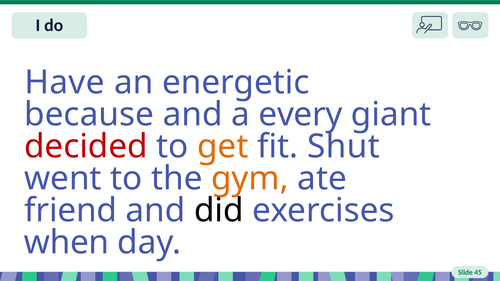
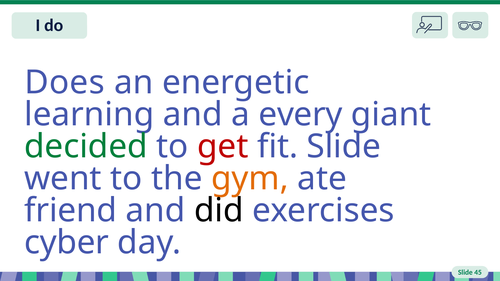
Have: Have -> Does
because: because -> learning
decided colour: red -> green
get colour: orange -> red
fit Shut: Shut -> Slide
when: when -> cyber
